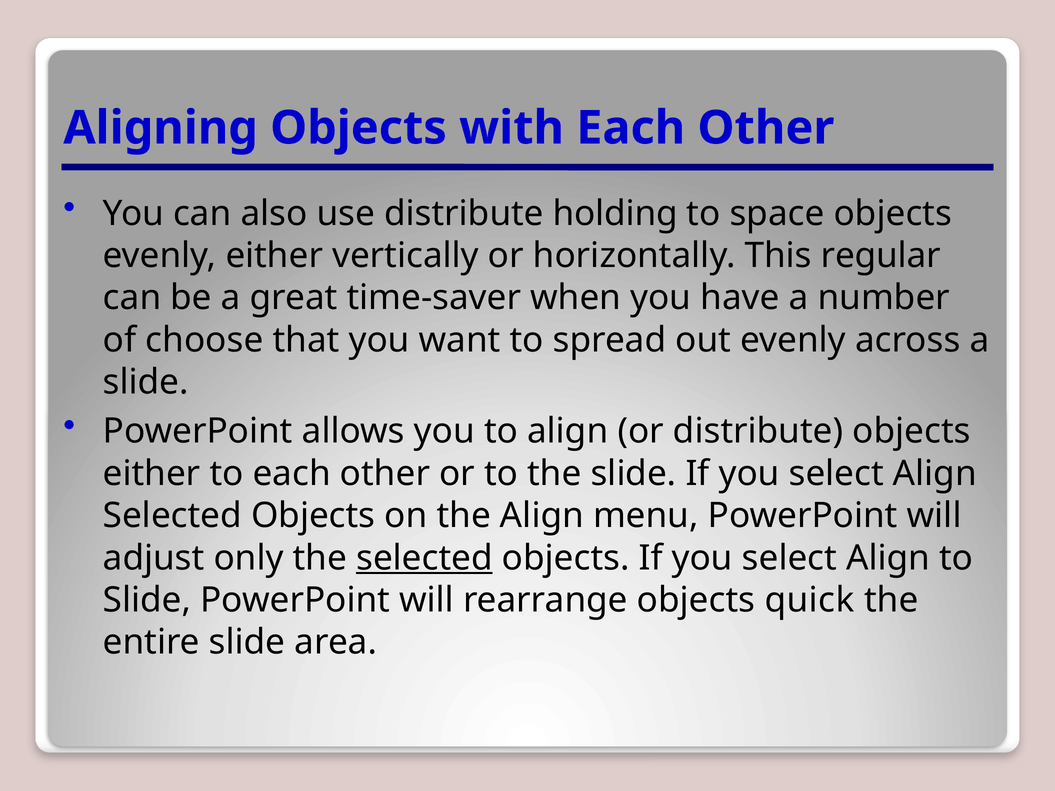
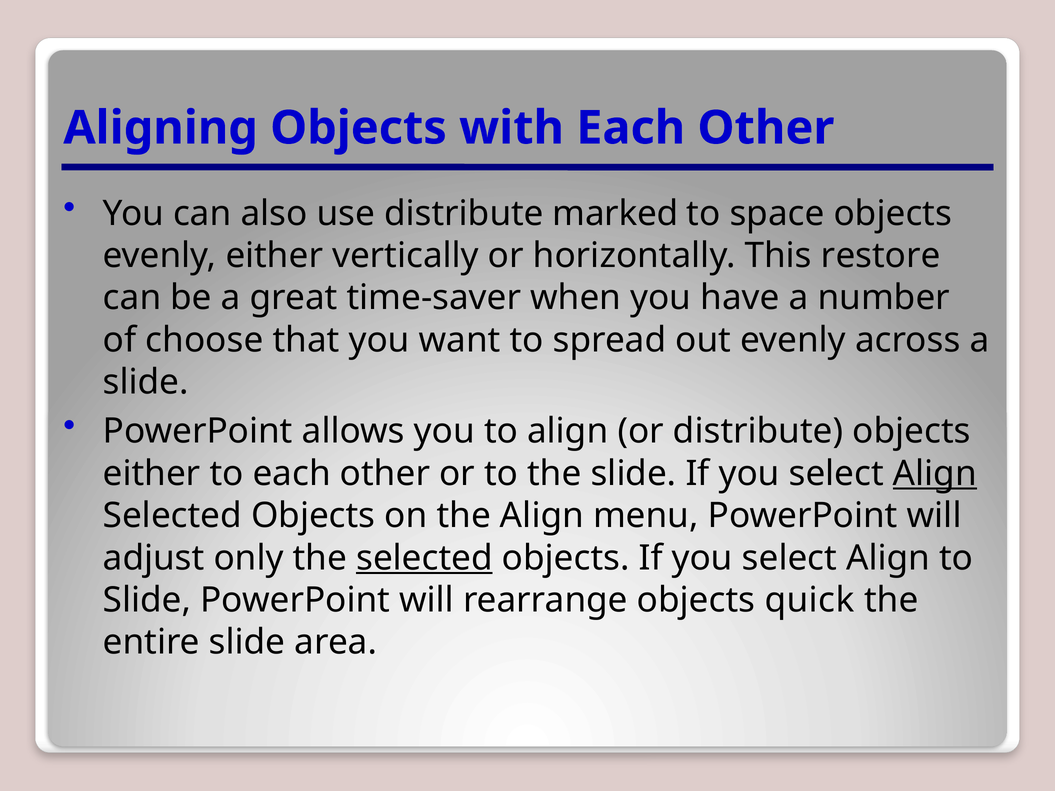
holding: holding -> marked
regular: regular -> restore
Align at (935, 474) underline: none -> present
